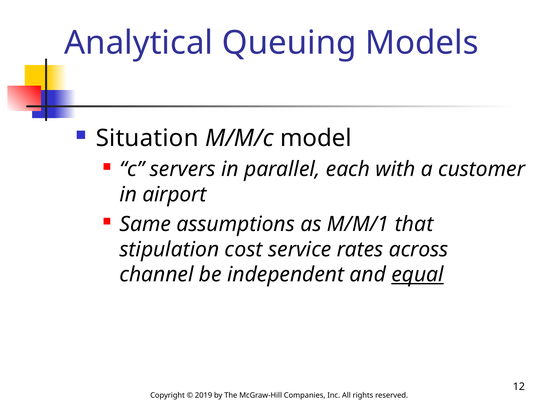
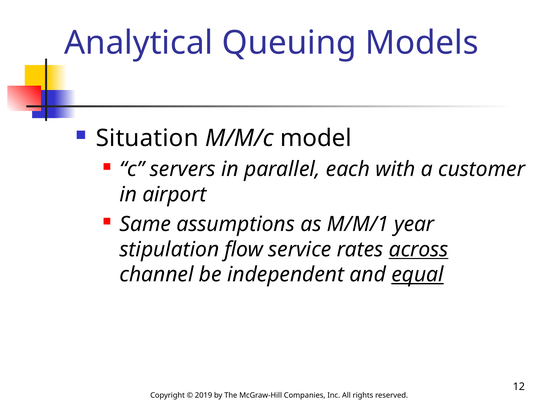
that: that -> year
cost: cost -> flow
across underline: none -> present
